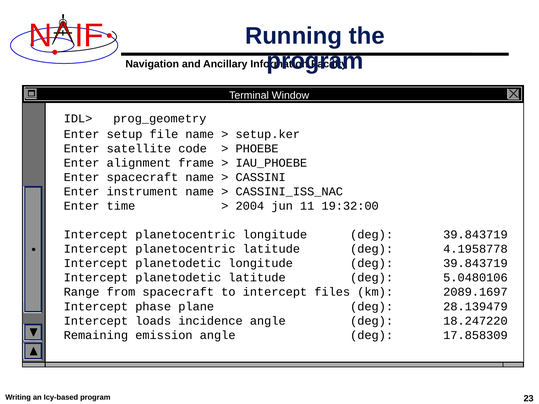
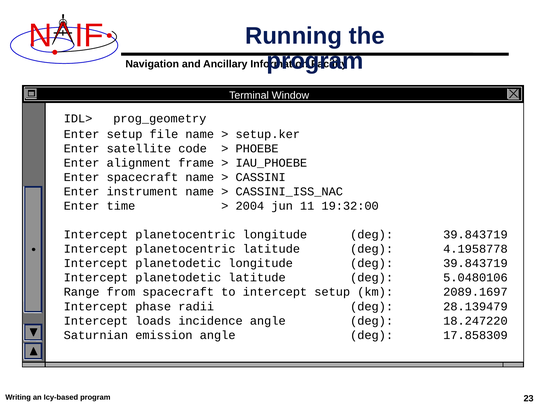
intercept files: files -> setup
plane: plane -> radii
Remaining: Remaining -> Saturnian
